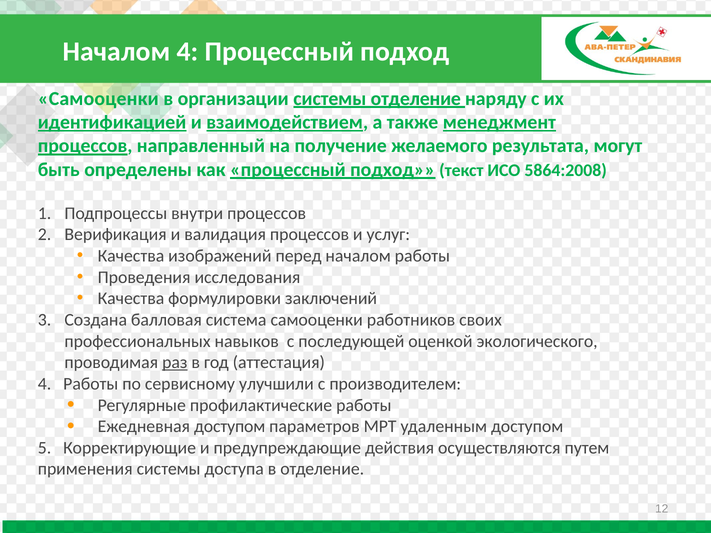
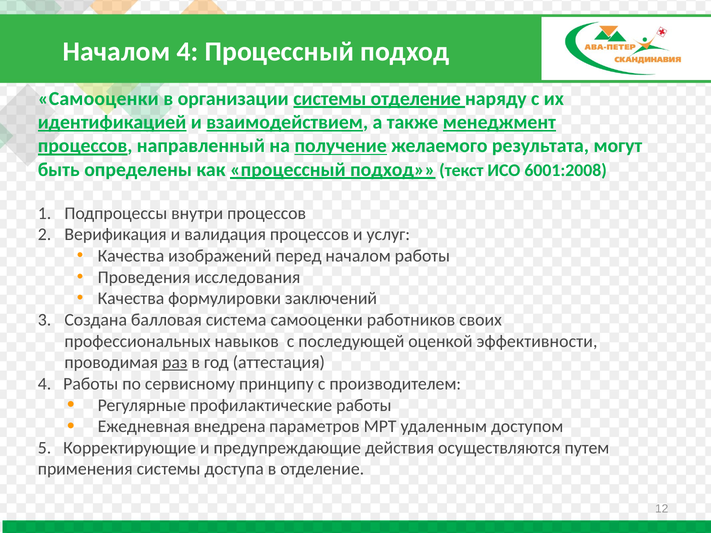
получение underline: none -> present
5864:2008: 5864:2008 -> 6001:2008
экологического: экологического -> эффективности
улучшили: улучшили -> принципу
Ежедневная доступом: доступом -> внедрена
